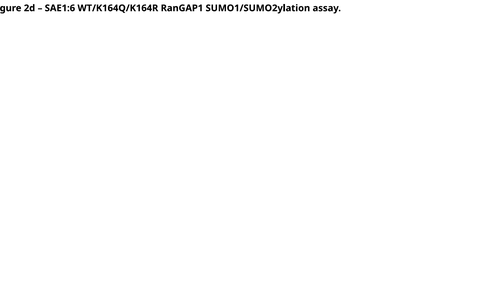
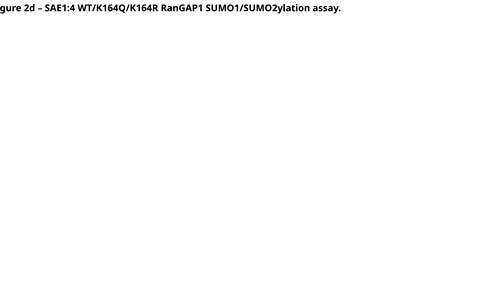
SAE1:6: SAE1:6 -> SAE1:4
